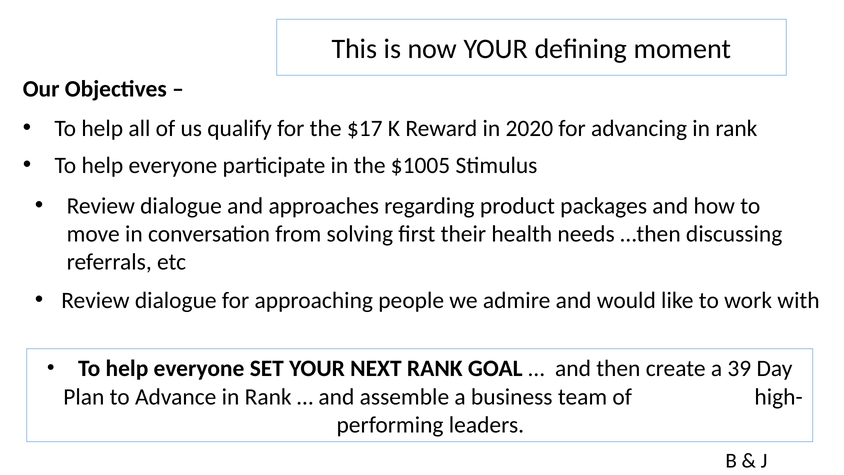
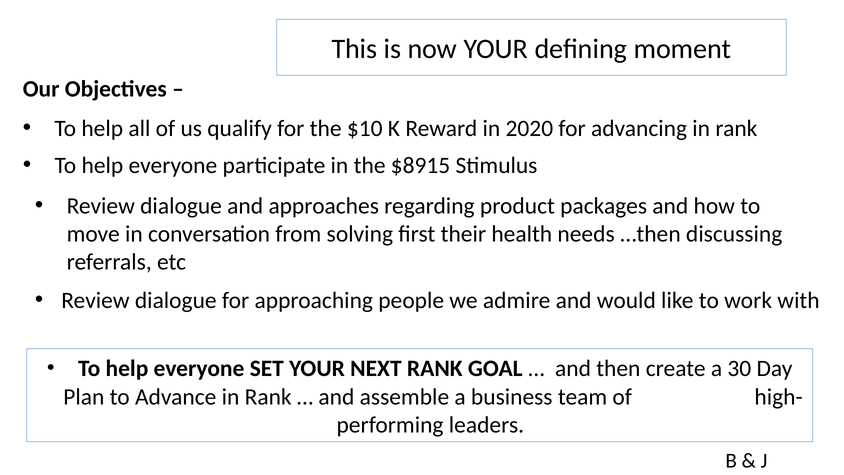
$17: $17 -> $10
$1005: $1005 -> $8915
39: 39 -> 30
